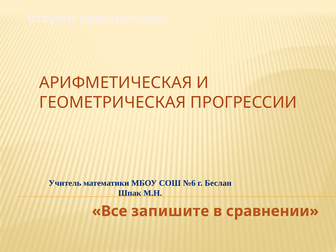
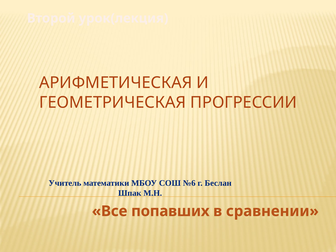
запишите: запишите -> попавших
